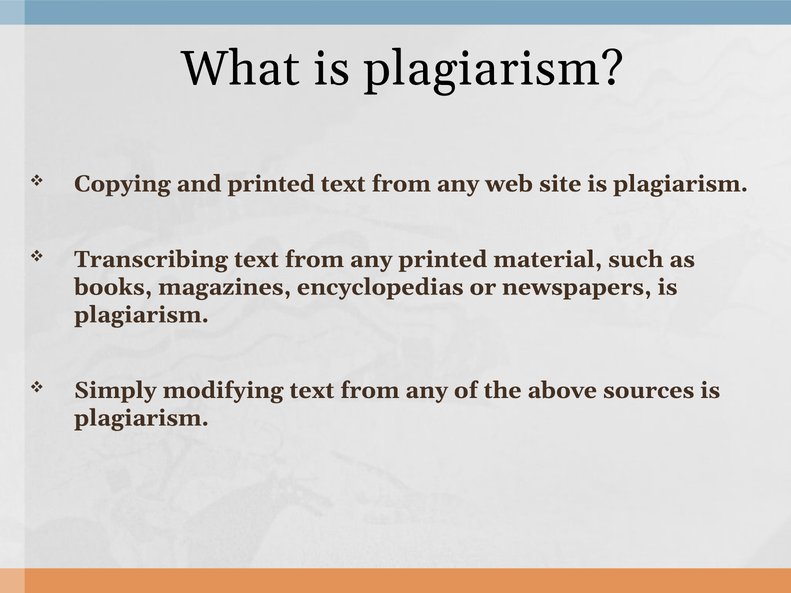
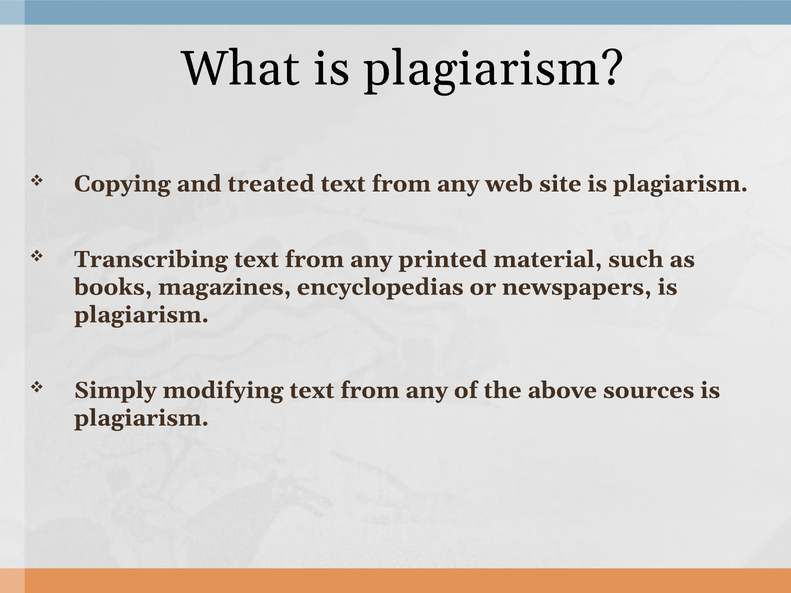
and printed: printed -> treated
